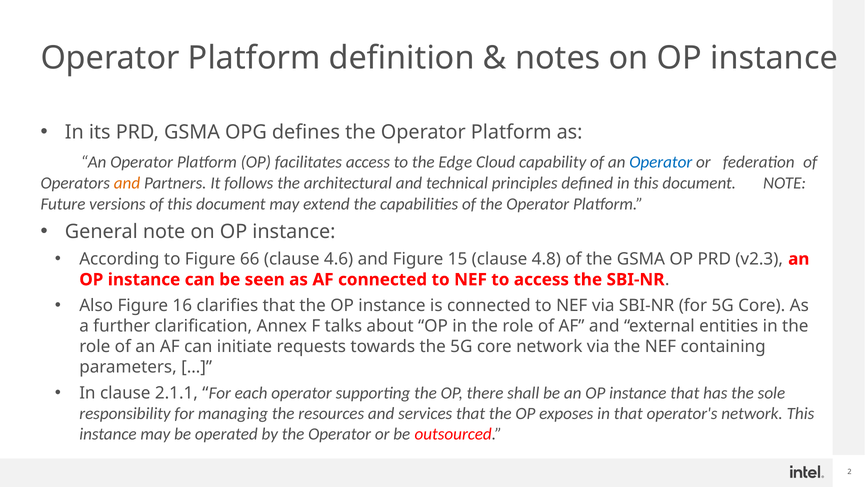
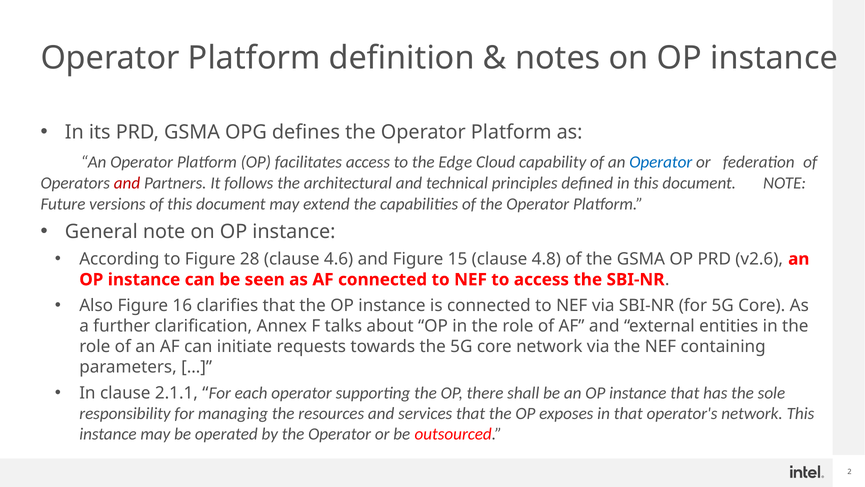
and at (127, 183) colour: orange -> red
66: 66 -> 28
v2.3: v2.3 -> v2.6
